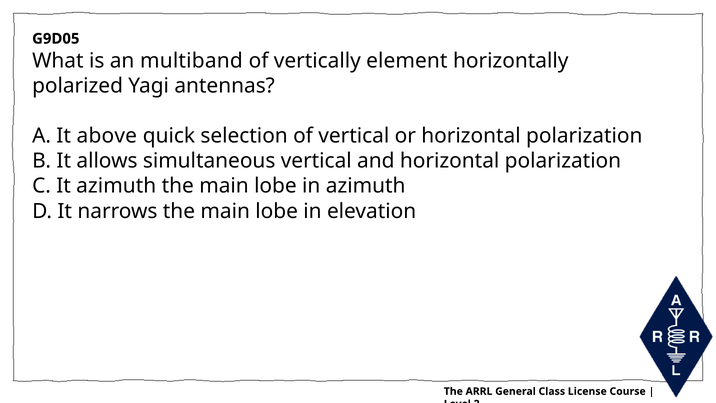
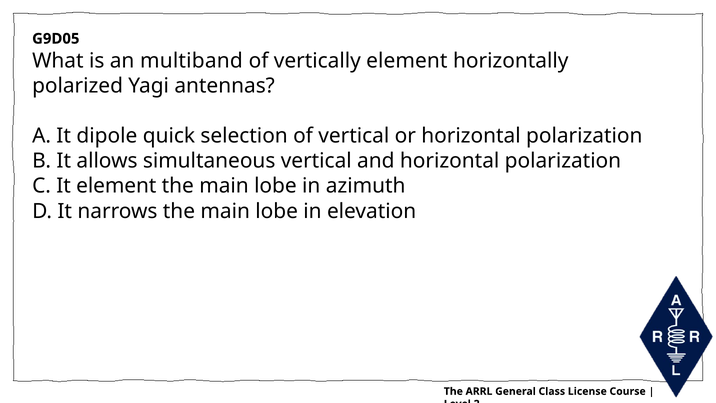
above: above -> dipole
It azimuth: azimuth -> element
